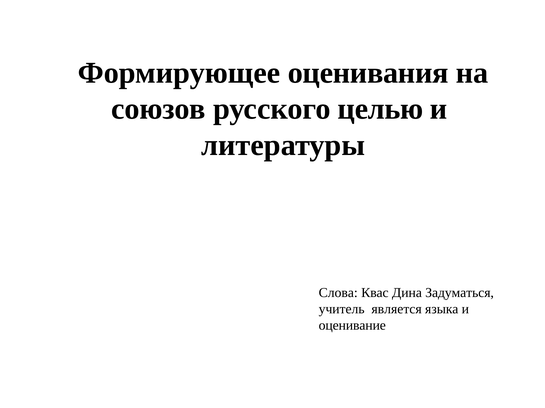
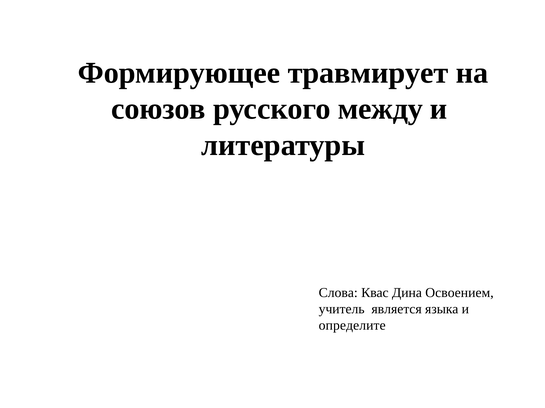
оценивания: оценивания -> травмирует
целью: целью -> между
Задуматься: Задуматься -> Освоением
оценивание: оценивание -> определите
